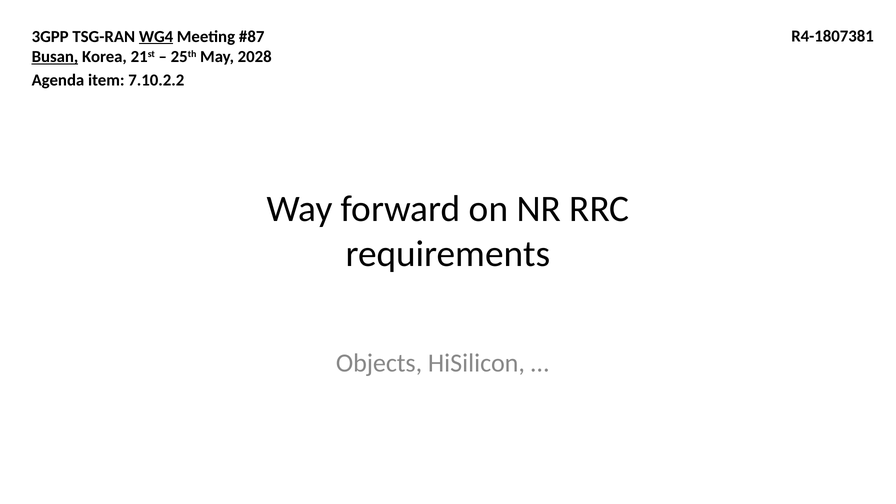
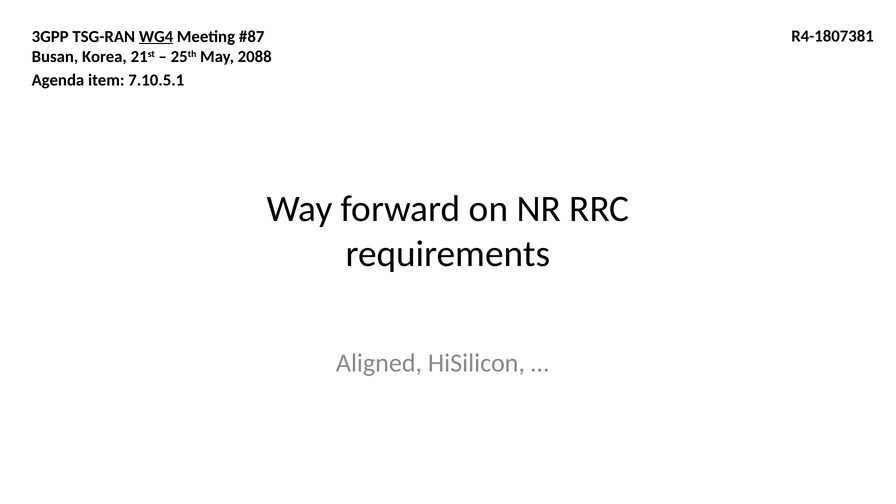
Busan underline: present -> none
2028: 2028 -> 2088
7.10.2.2: 7.10.2.2 -> 7.10.5.1
Objects: Objects -> Aligned
